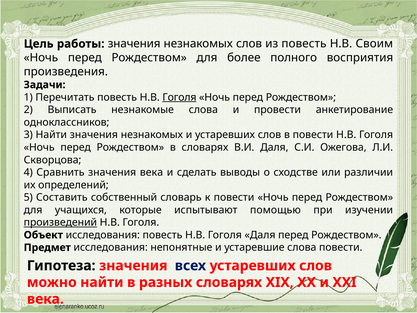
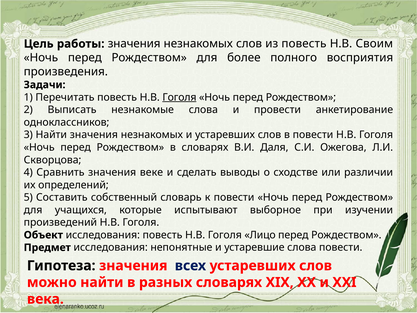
значения века: века -> веке
помощью: помощью -> выборное
произведений underline: present -> none
Гоголя Даля: Даля -> Лицо
